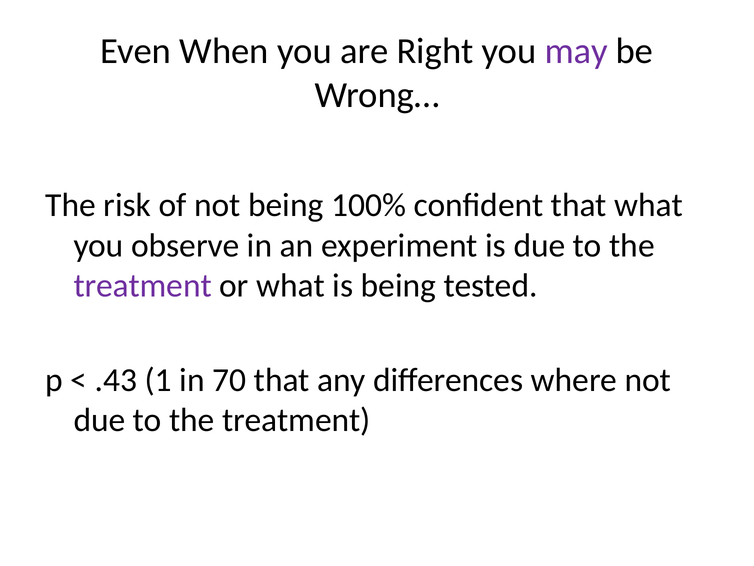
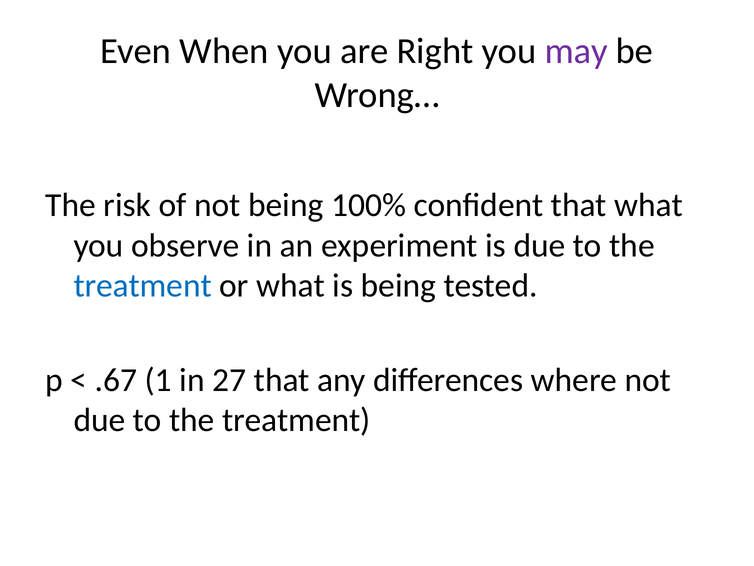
treatment at (143, 286) colour: purple -> blue
.43: .43 -> .67
70: 70 -> 27
